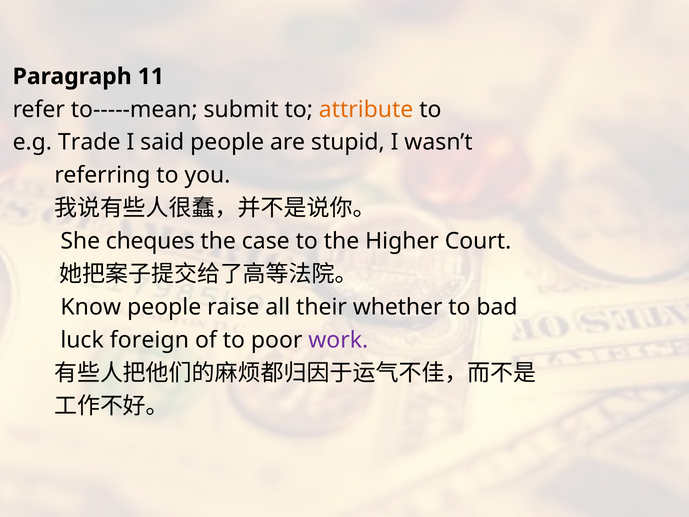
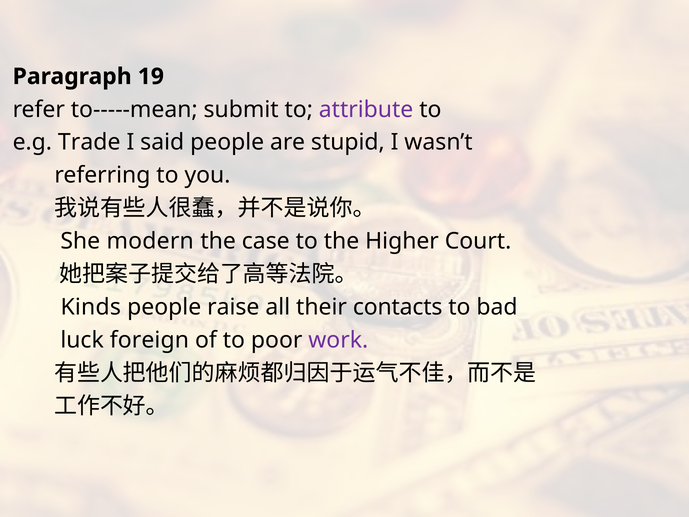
11: 11 -> 19
attribute colour: orange -> purple
cheques: cheques -> modern
Know: Know -> Kinds
whether: whether -> contacts
